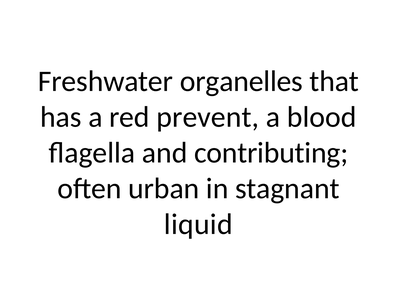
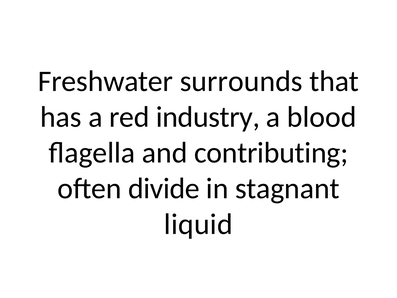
organelles: organelles -> surrounds
prevent: prevent -> industry
urban: urban -> divide
